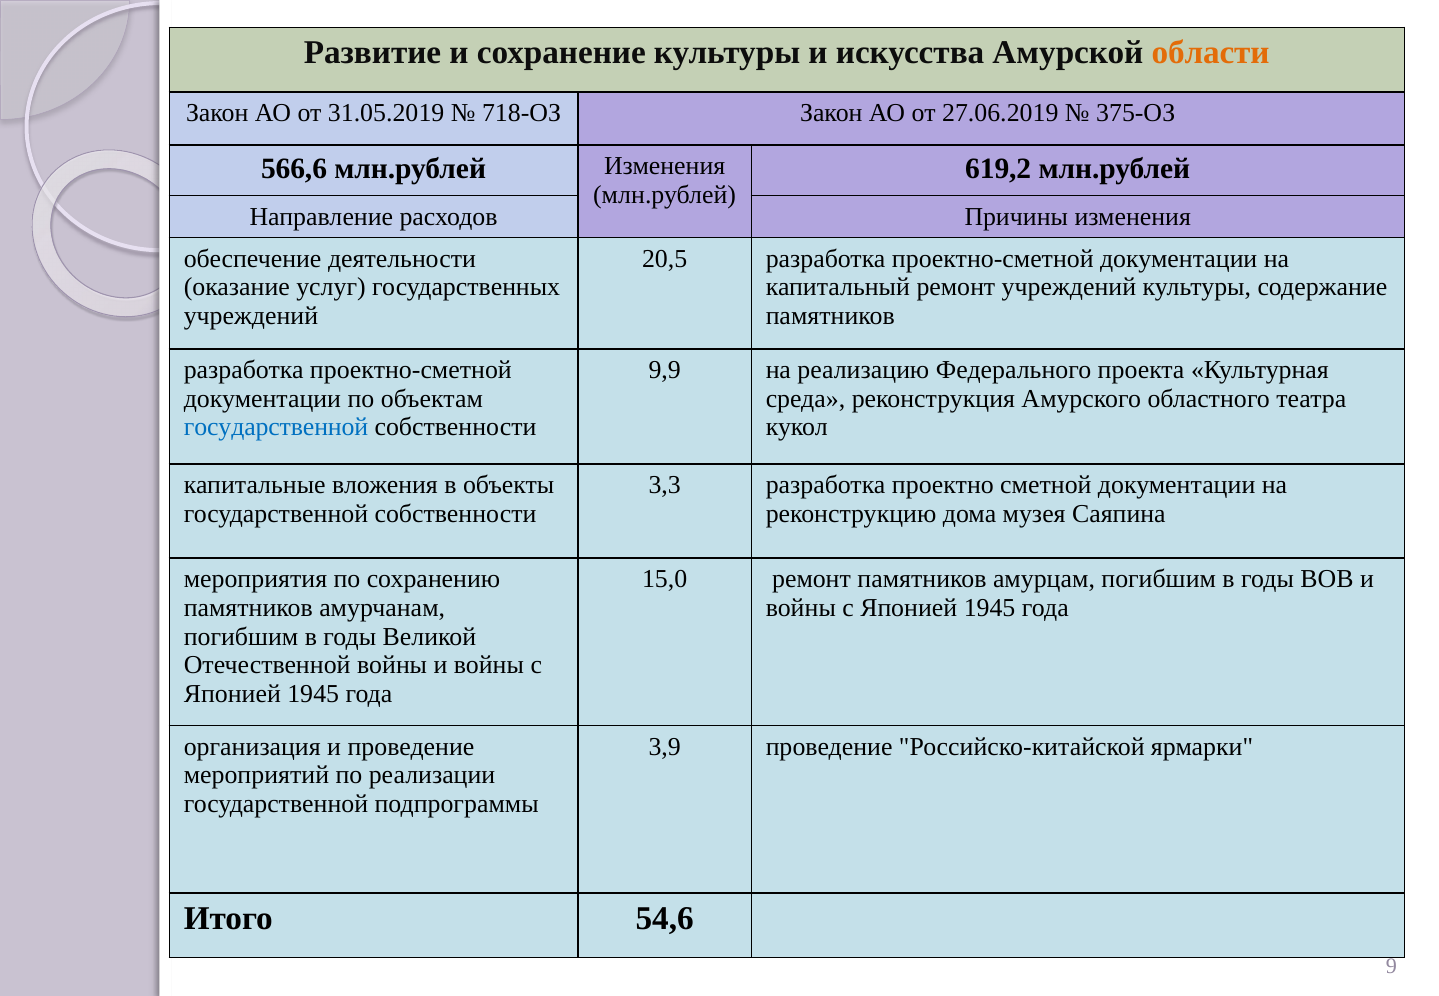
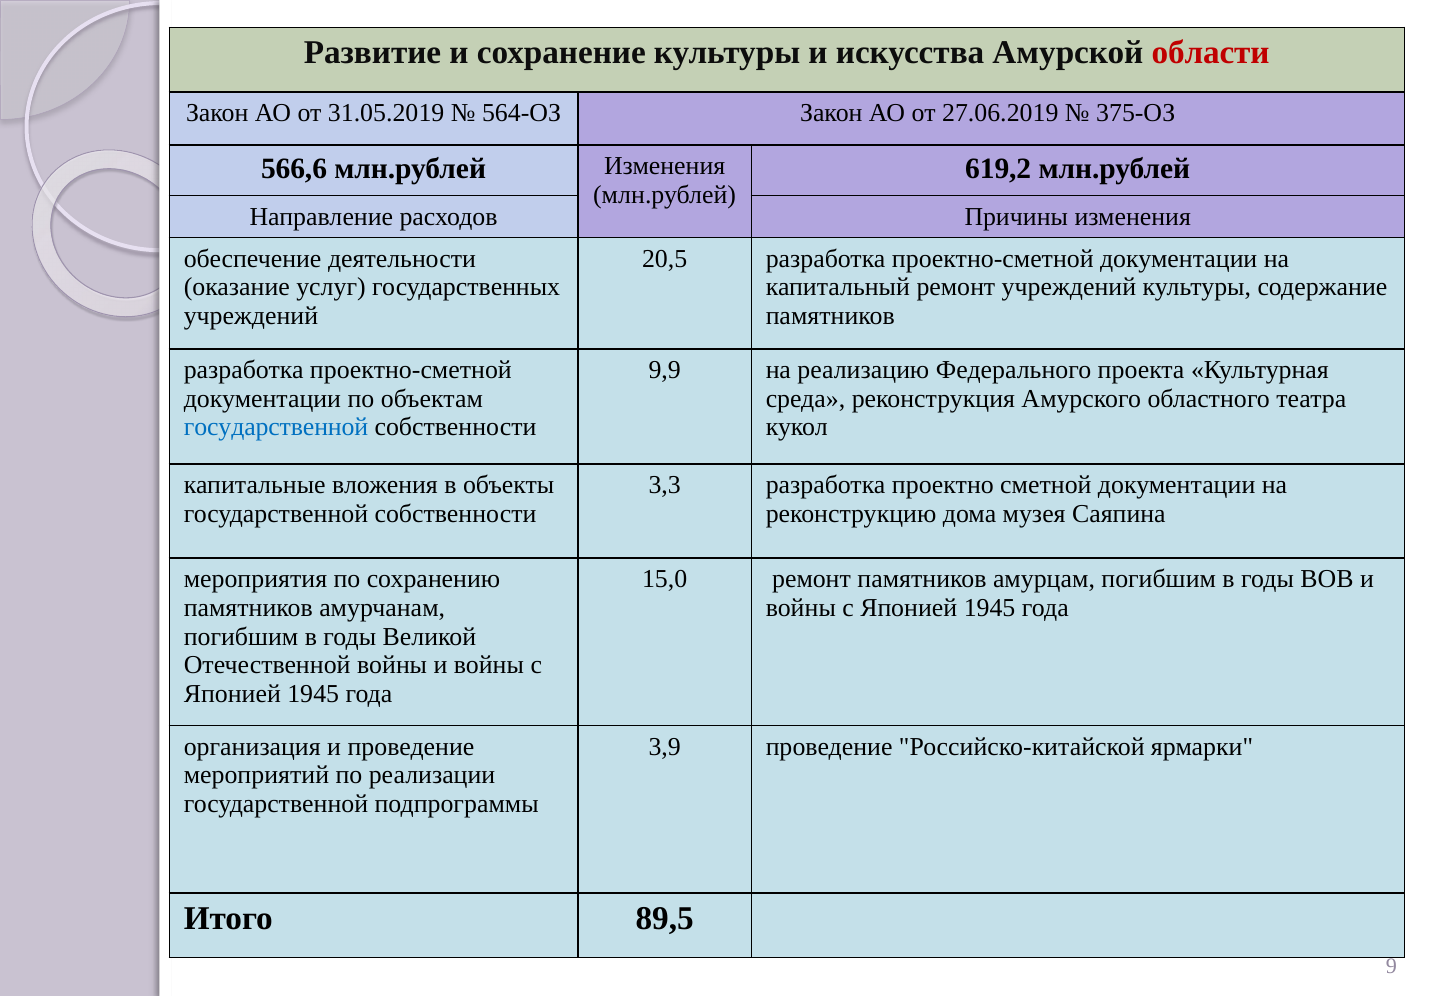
области colour: orange -> red
718-ОЗ: 718-ОЗ -> 564-ОЗ
54,6: 54,6 -> 89,5
